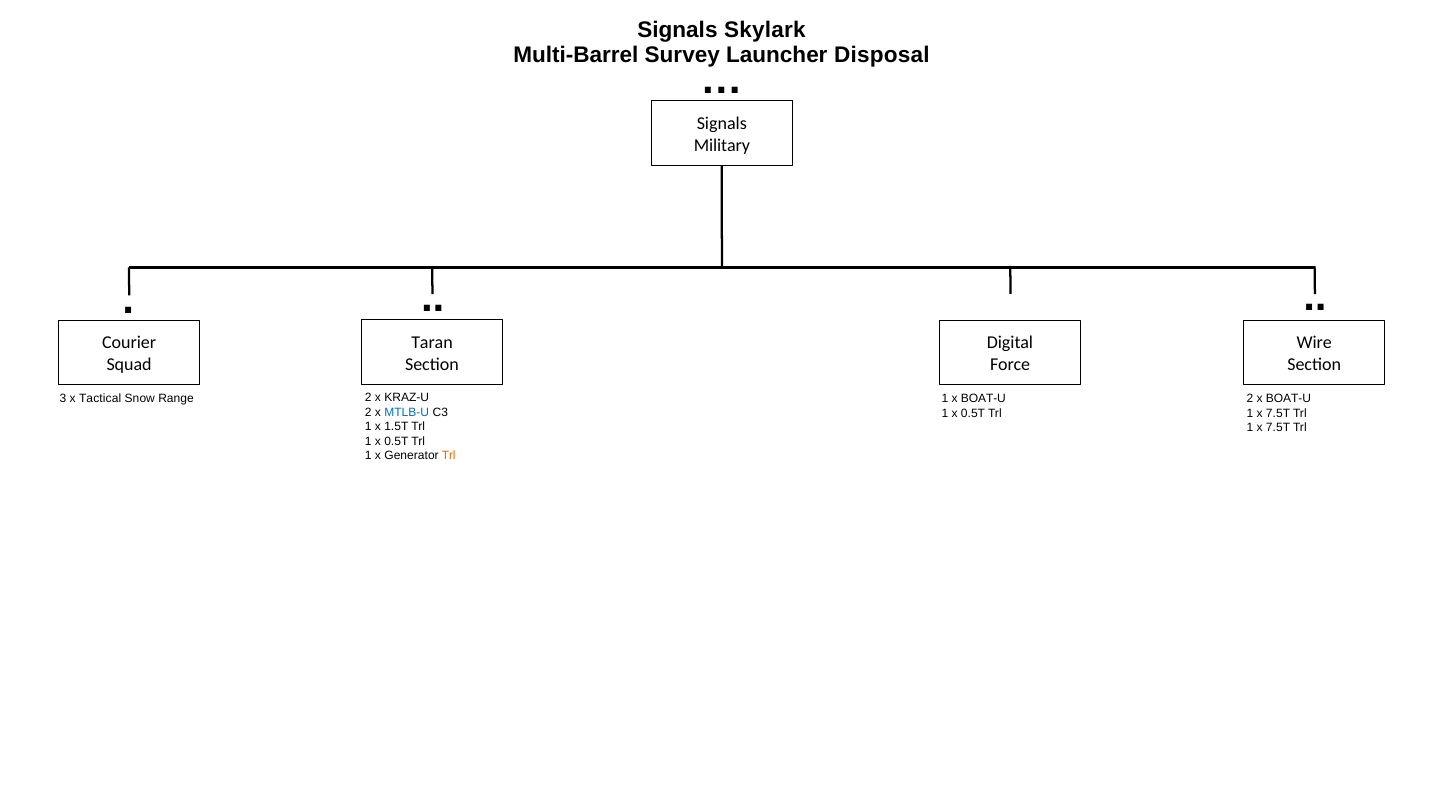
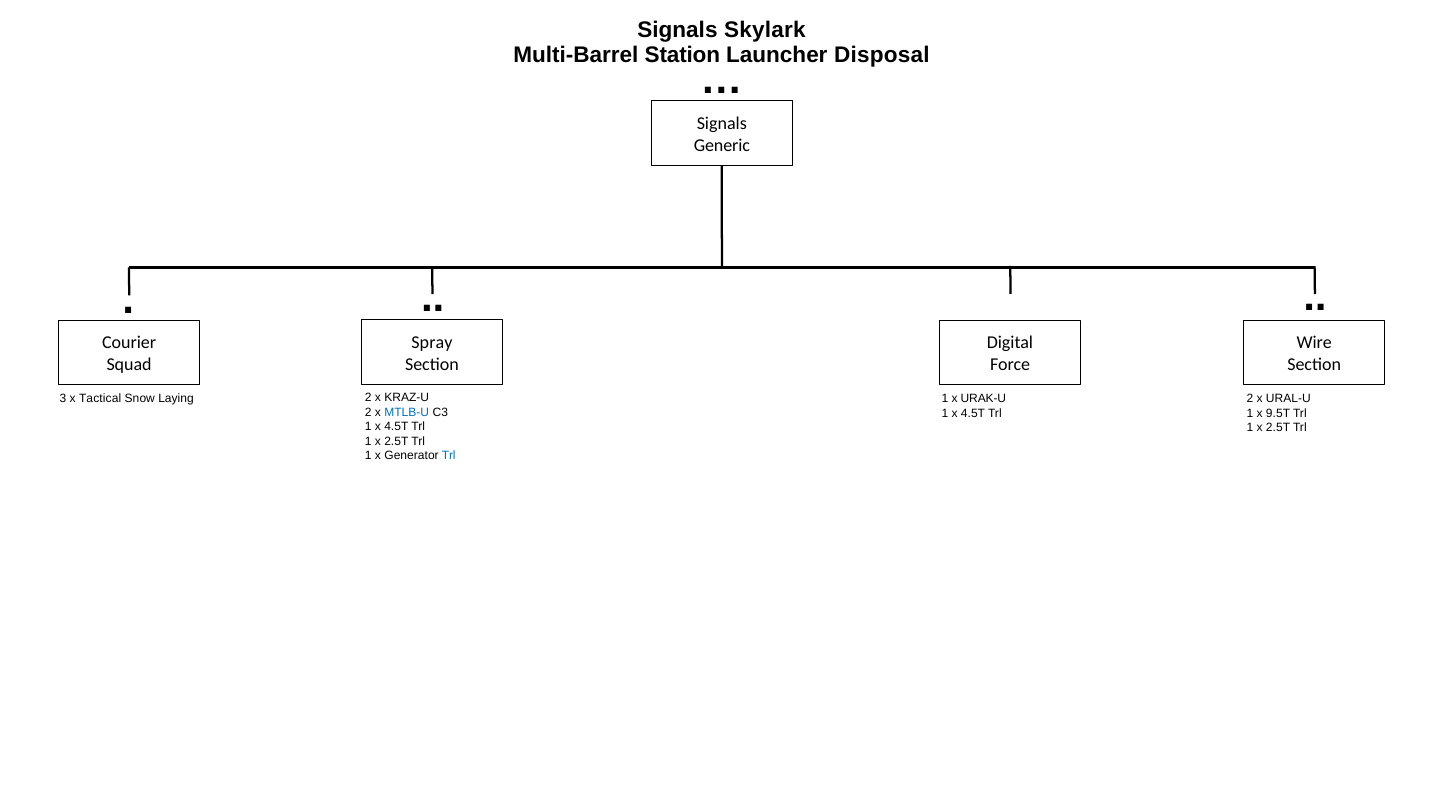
Survey: Survey -> Station
Military: Military -> Generic
Taran: Taran -> Spray
Range: Range -> Laying
1 x BOAT-U: BOAT-U -> URAK-U
2 x BOAT-U: BOAT-U -> URAL-U
0.5T at (973, 414): 0.5T -> 4.5T
7.5T at (1278, 414): 7.5T -> 9.5T
1.5T at (396, 427): 1.5T -> 4.5T
7.5T at (1278, 428): 7.5T -> 2.5T
0.5T at (396, 441): 0.5T -> 2.5T
Trl at (449, 456) colour: orange -> blue
